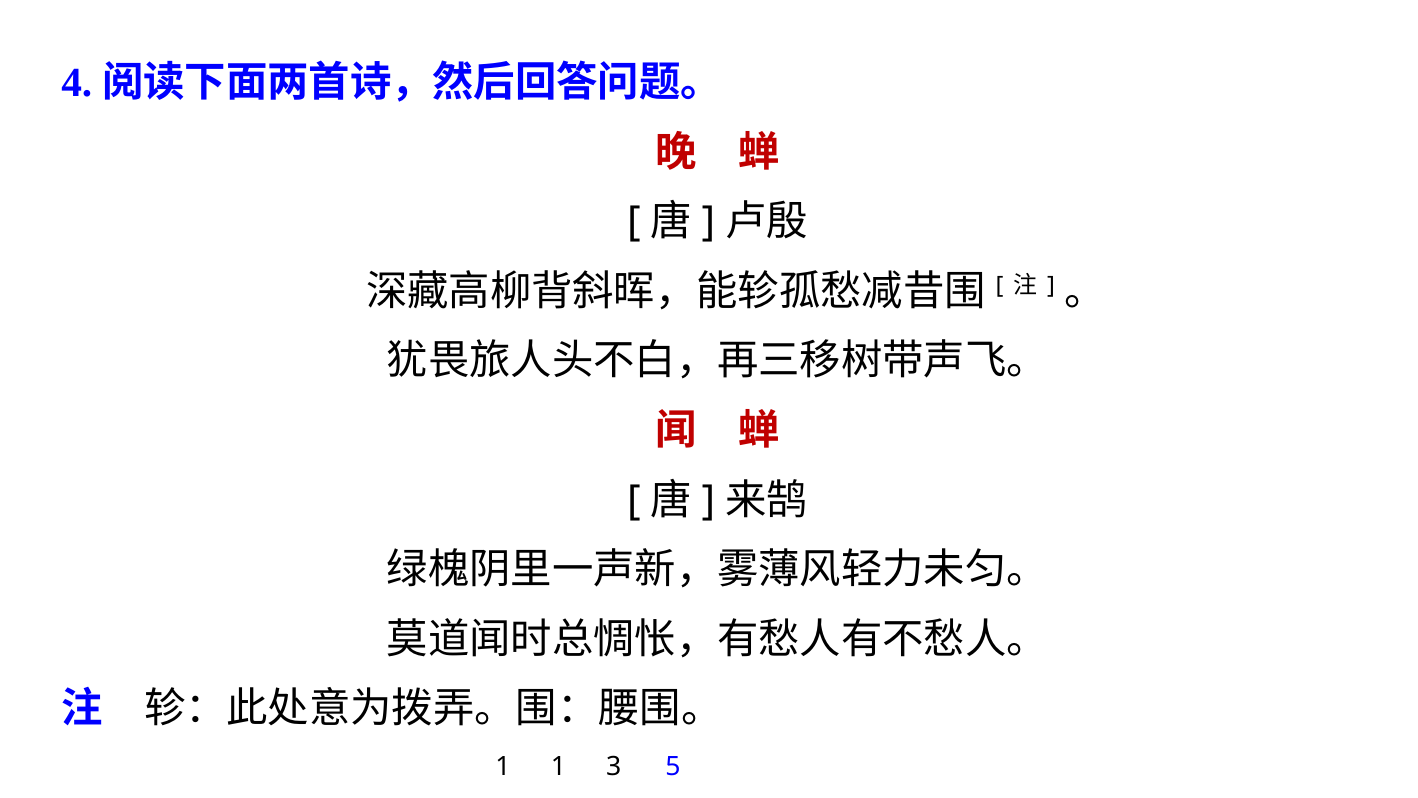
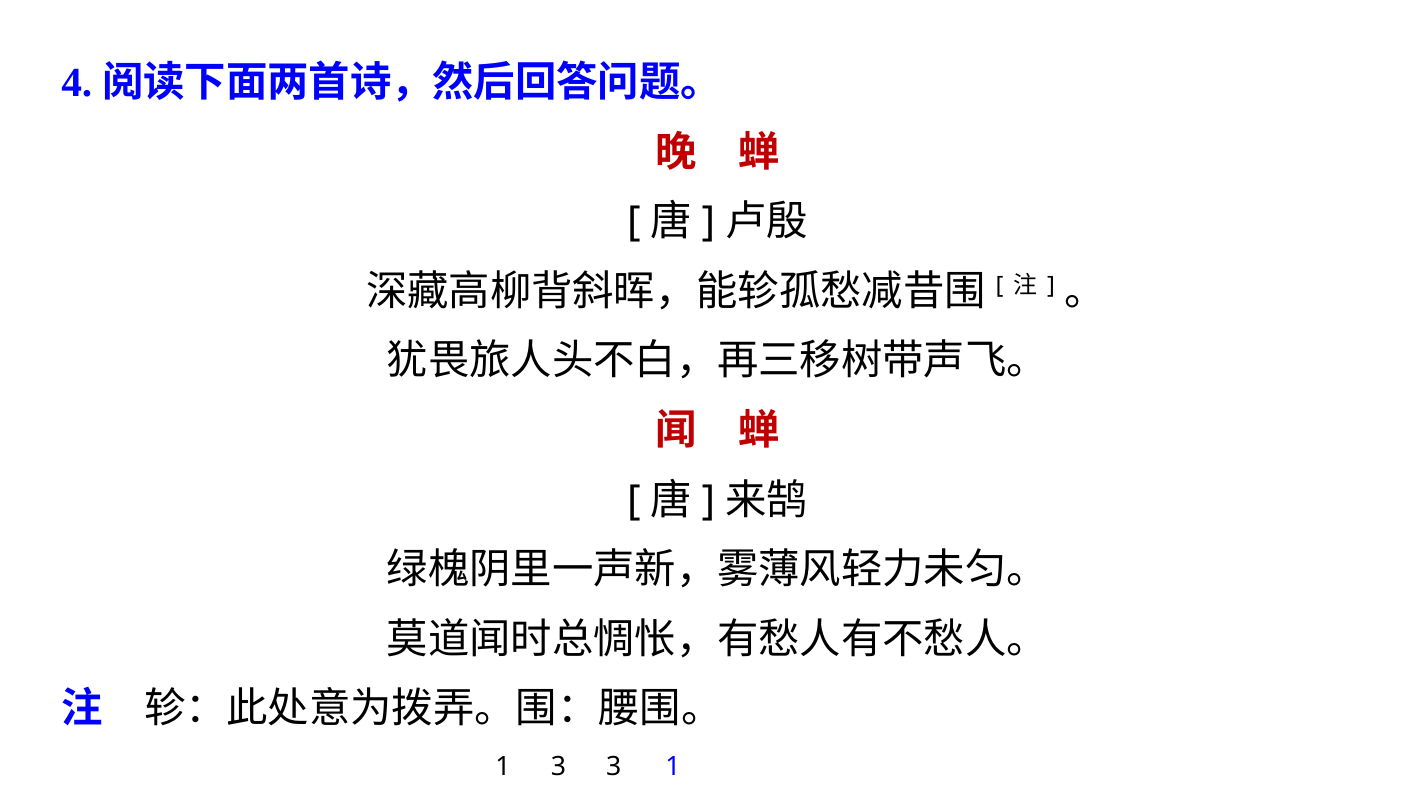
1 1: 1 -> 3
3 5: 5 -> 1
